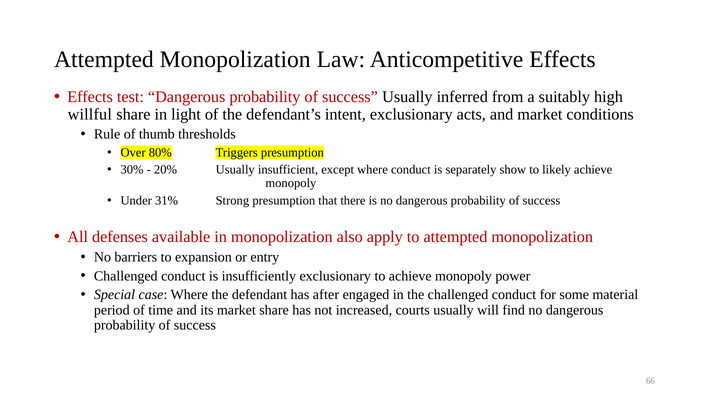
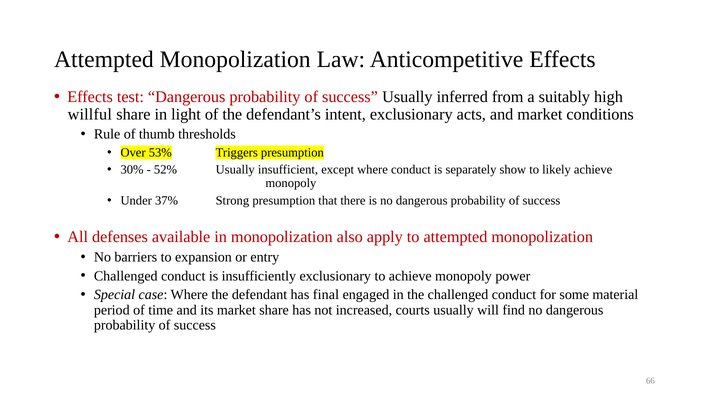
80%: 80% -> 53%
20%: 20% -> 52%
31%: 31% -> 37%
after: after -> final
